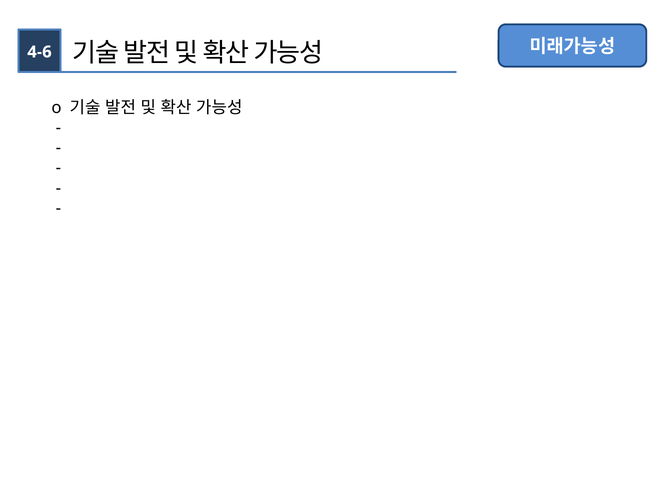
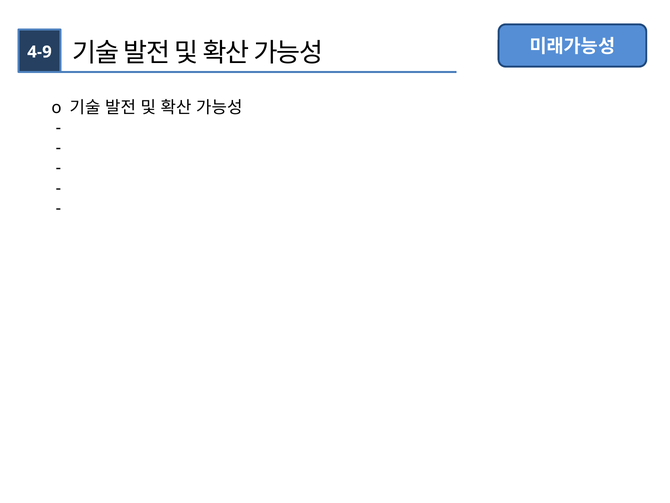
4-6: 4-6 -> 4-9
